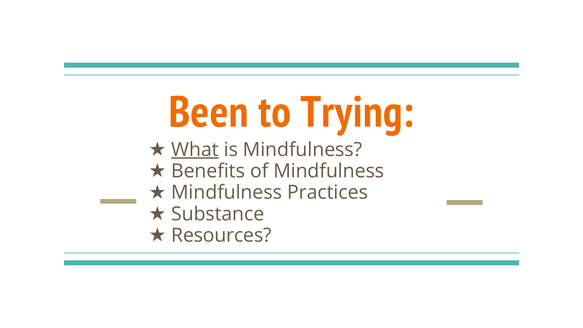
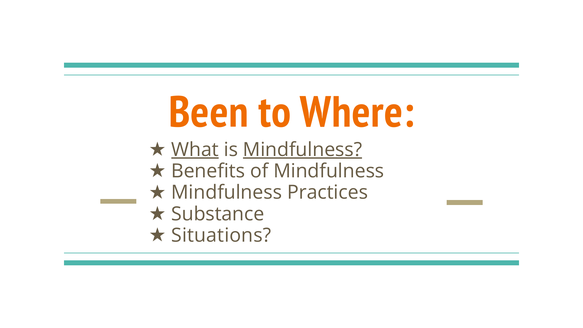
Trying: Trying -> Where
Mindfulness at (303, 150) underline: none -> present
Resources: Resources -> Situations
